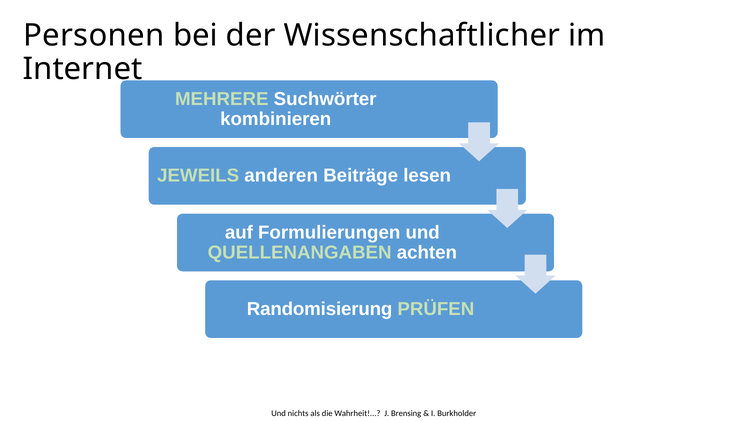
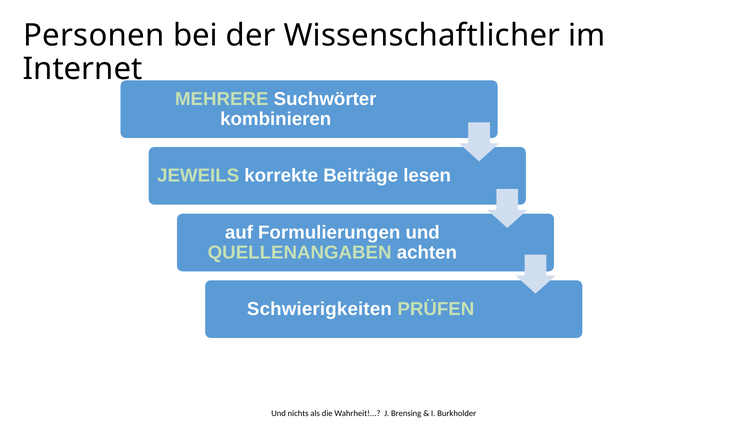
anderen: anderen -> korrekte
Randomisierung: Randomisierung -> Schwierigkeiten
